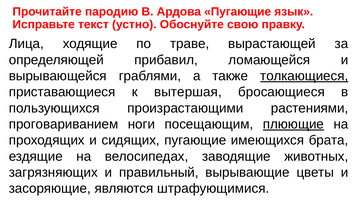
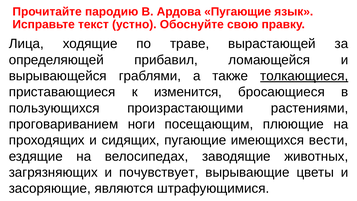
вытершая: вытершая -> изменится
плюющие underline: present -> none
брата: брата -> вести
правильный: правильный -> почувствует
